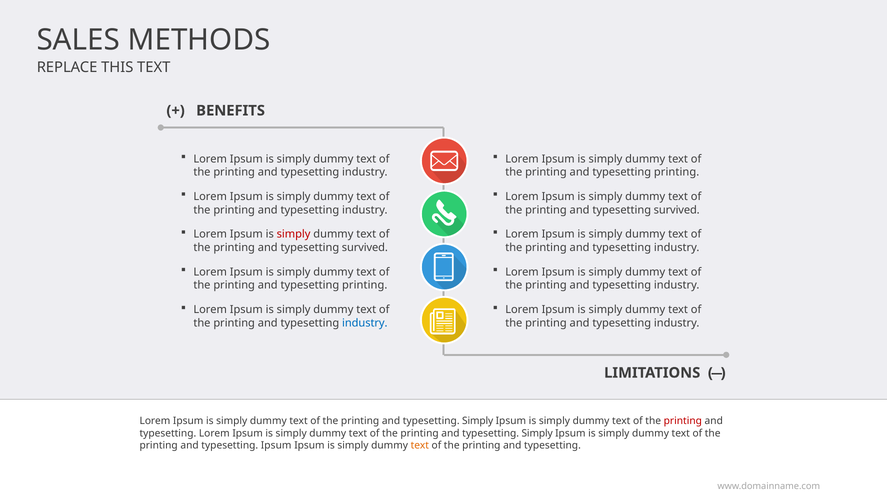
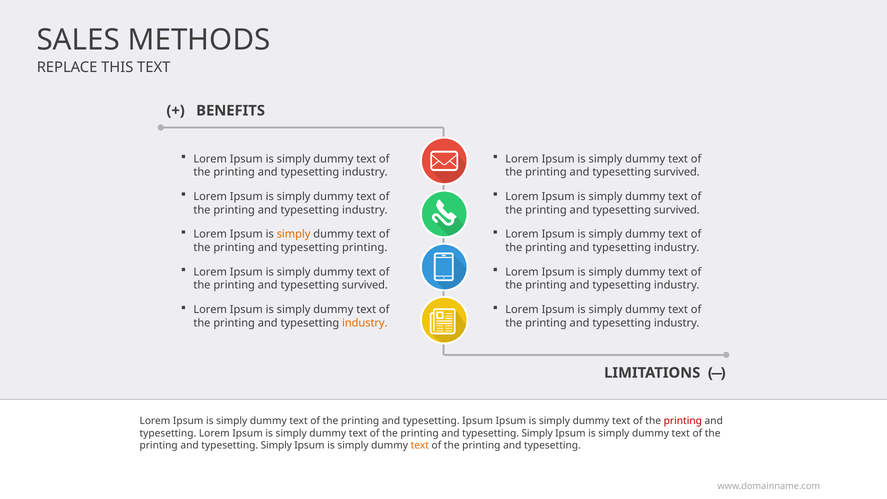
printing at (677, 172): printing -> survived
simply at (294, 234) colour: red -> orange
survived at (365, 248): survived -> printing
printing at (365, 285): printing -> survived
industry at (365, 323) colour: blue -> orange
Simply at (478, 421): Simply -> Ipsum
Ipsum at (276, 445): Ipsum -> Simply
